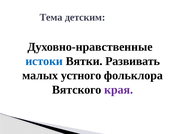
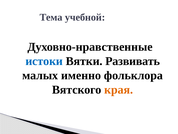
детским: детским -> учебной
устного: устного -> именно
края colour: purple -> orange
